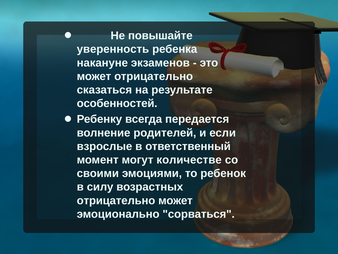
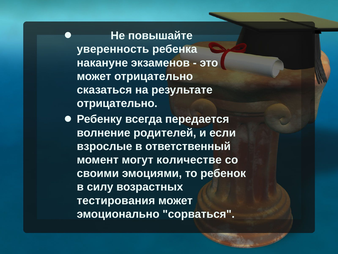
особенностей at (117, 103): особенностей -> отрицательно
отрицательно at (116, 200): отрицательно -> тестирования
